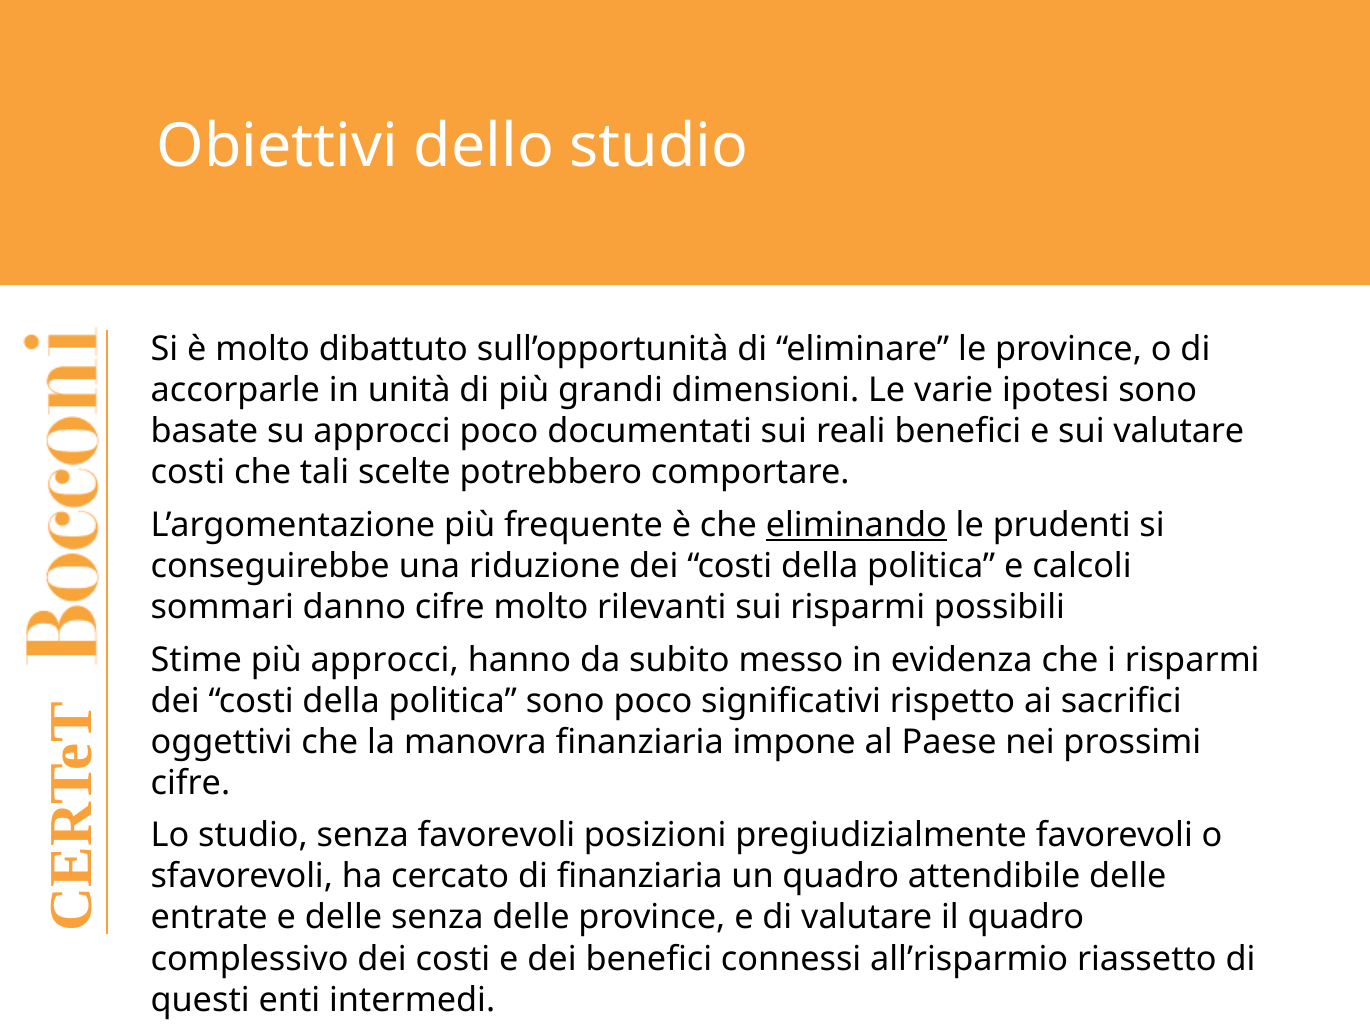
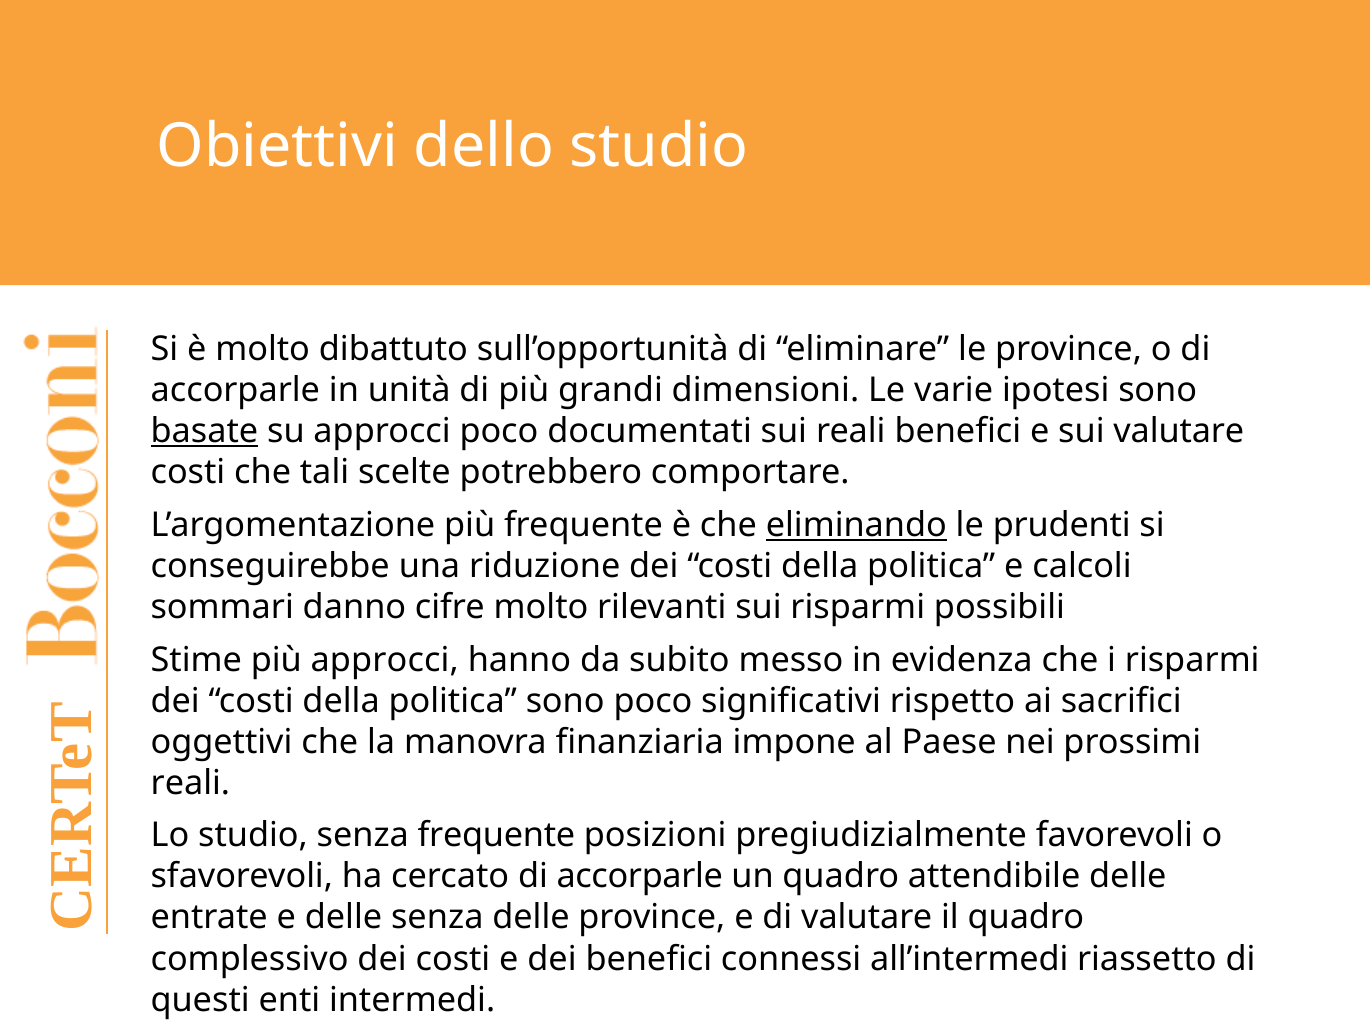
basate underline: none -> present
cifre at (190, 783): cifre -> reali
senza favorevoli: favorevoli -> frequente
cercato di finanziaria: finanziaria -> accorparle
all’risparmio: all’risparmio -> all’intermedi
